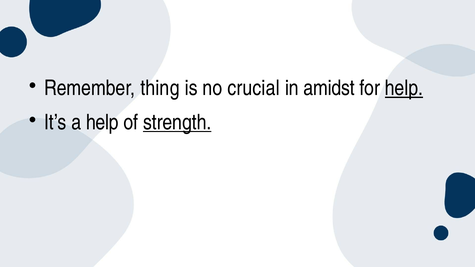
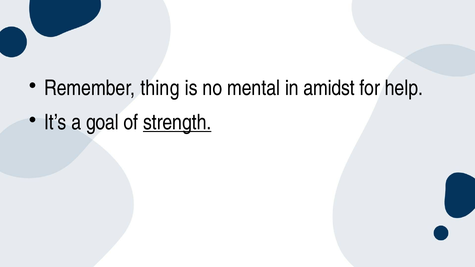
crucial: crucial -> mental
help at (404, 88) underline: present -> none
a help: help -> goal
